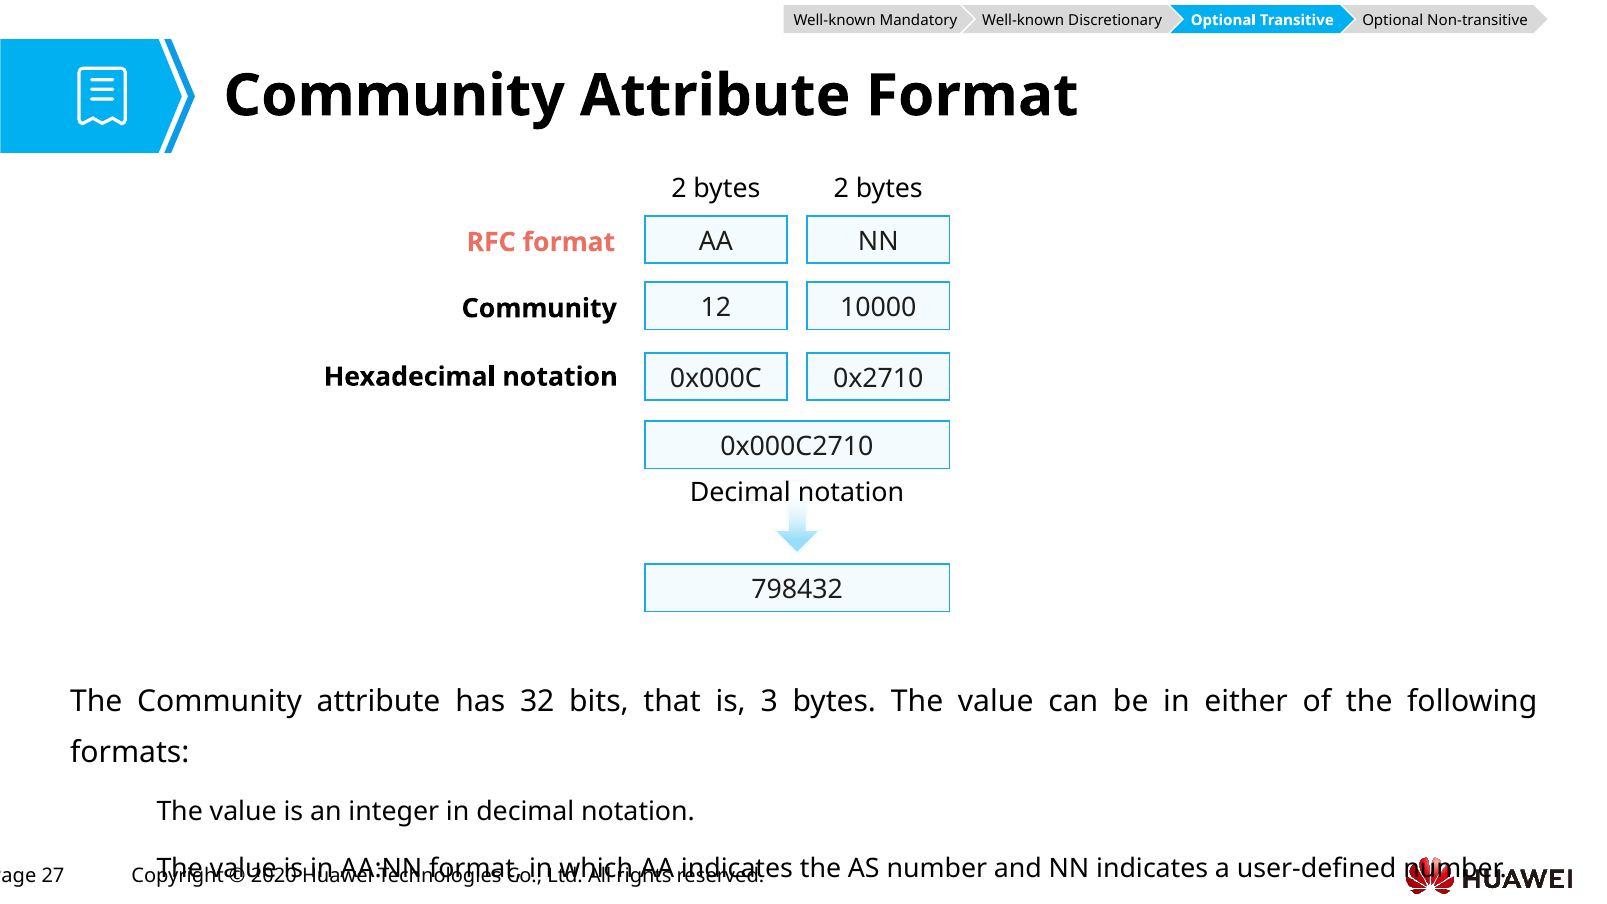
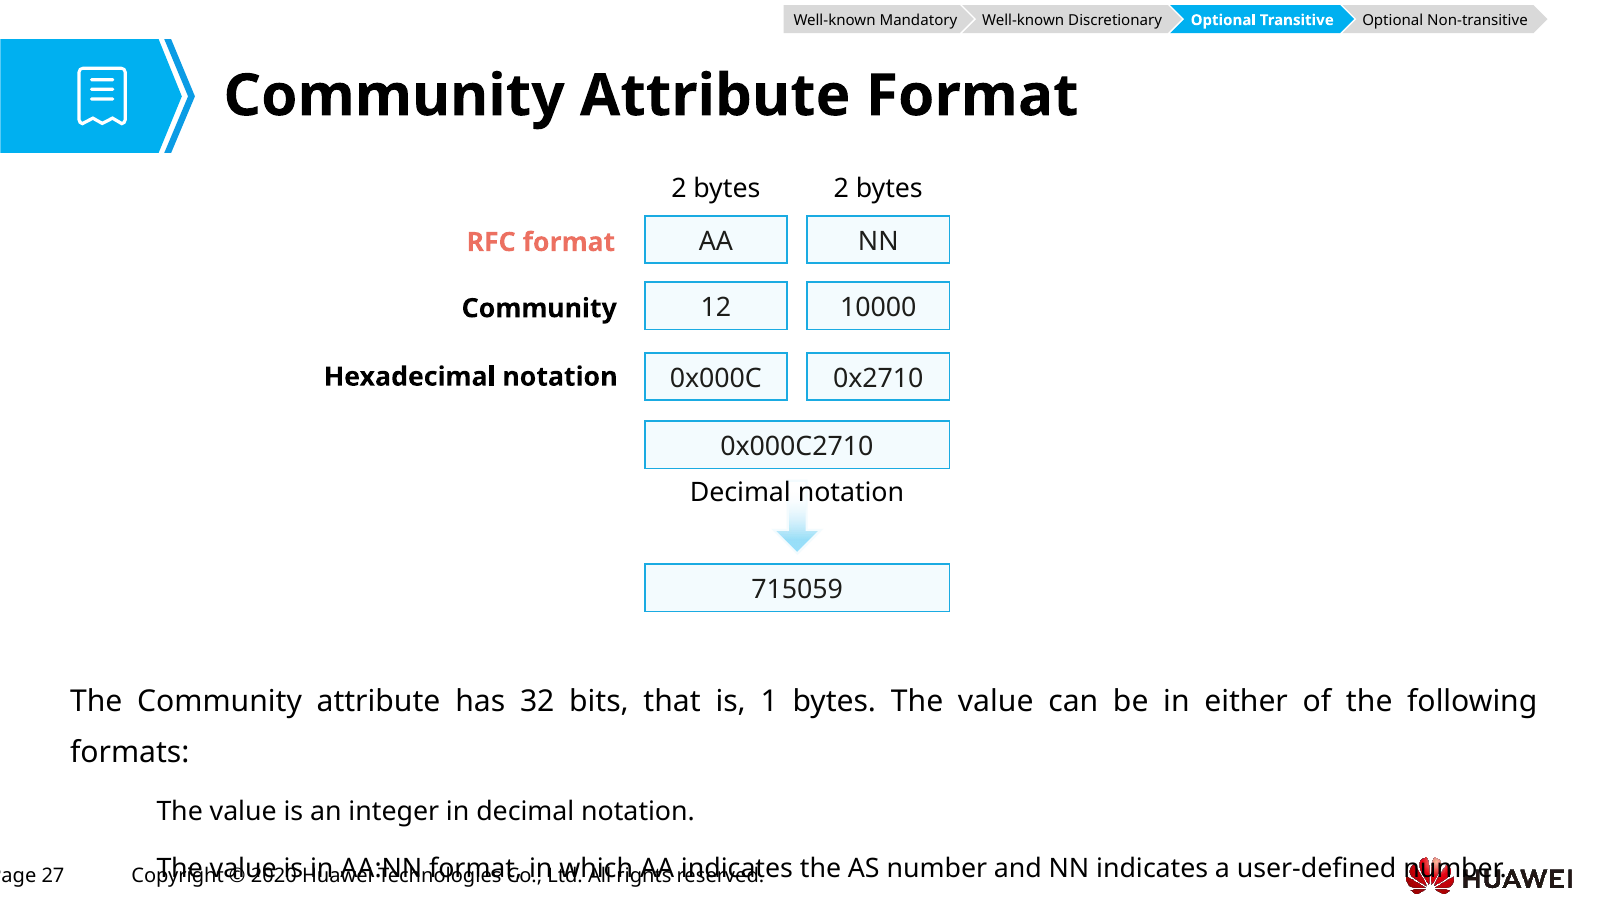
798432: 798432 -> 715059
3: 3 -> 1
